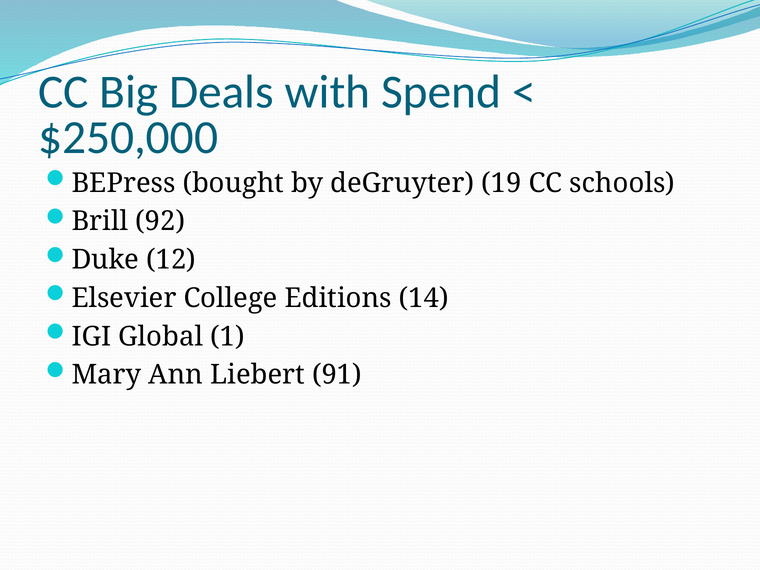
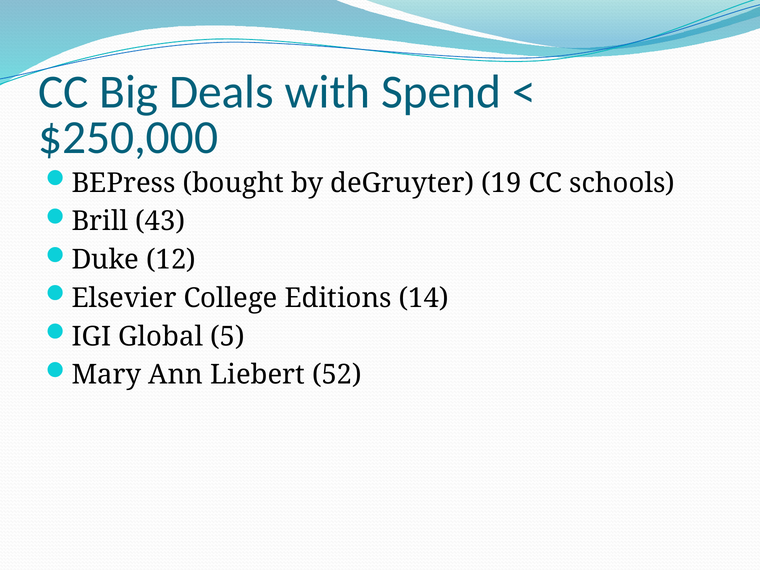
92: 92 -> 43
1: 1 -> 5
91: 91 -> 52
